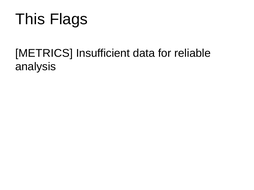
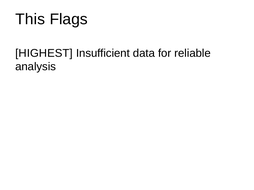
METRICS: METRICS -> HIGHEST
